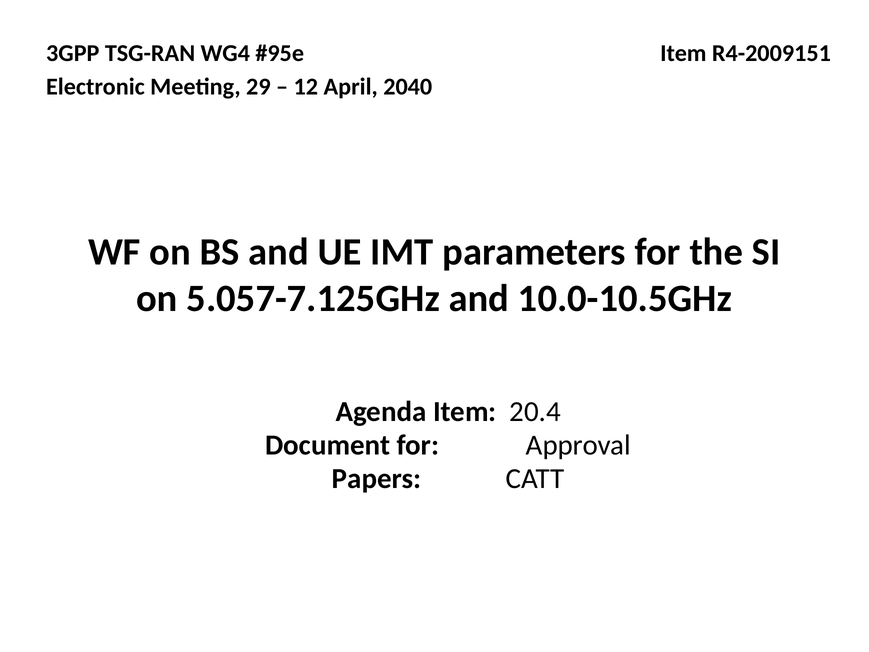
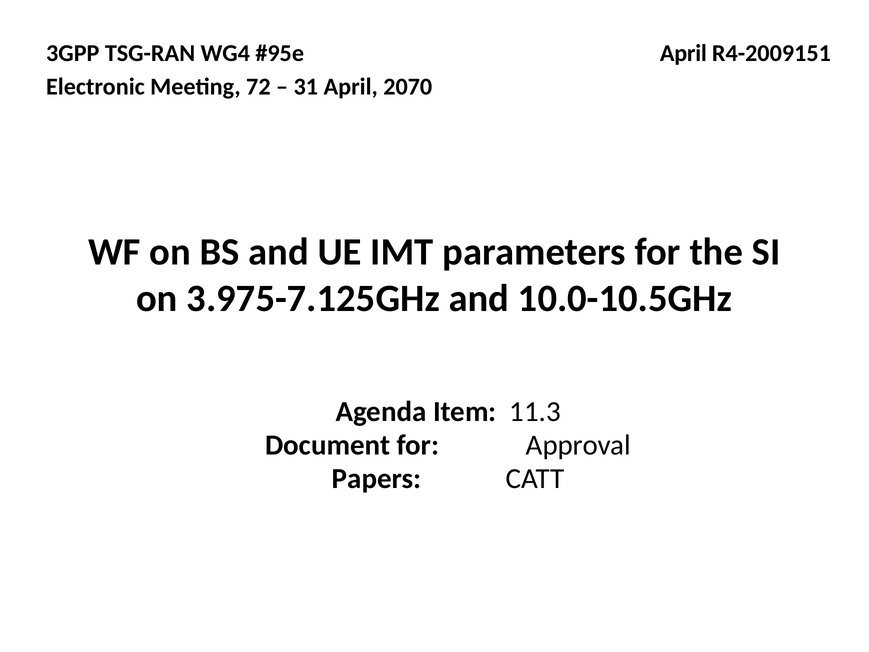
Item at (683, 53): Item -> April
29: 29 -> 72
12: 12 -> 31
2040: 2040 -> 2070
5.057-7.125GHz: 5.057-7.125GHz -> 3.975-7.125GHz
20.4: 20.4 -> 11.3
